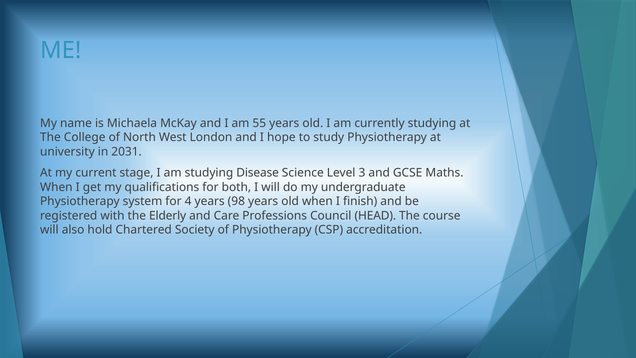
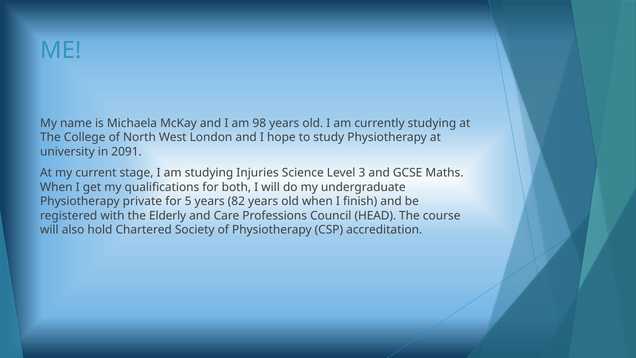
55: 55 -> 98
2031: 2031 -> 2091
Disease: Disease -> Injuries
system: system -> private
4: 4 -> 5
98: 98 -> 82
